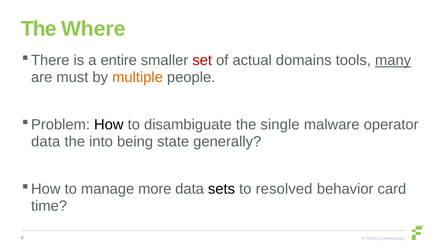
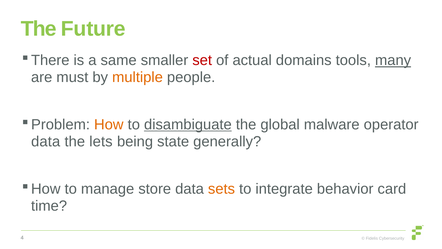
Where: Where -> Future
entire: entire -> same
How colour: black -> orange
disambiguate underline: none -> present
single: single -> global
into: into -> lets
more: more -> store
sets colour: black -> orange
resolved: resolved -> integrate
